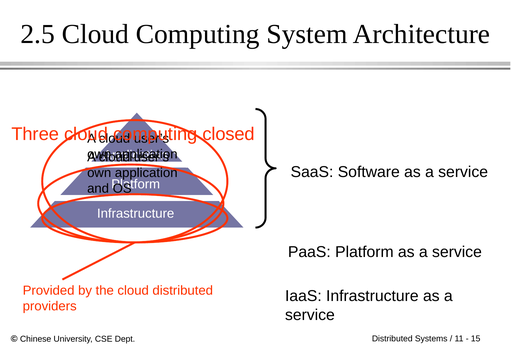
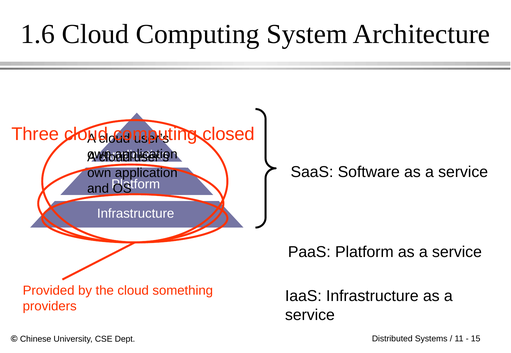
2.5: 2.5 -> 1.6
cloud distributed: distributed -> something
